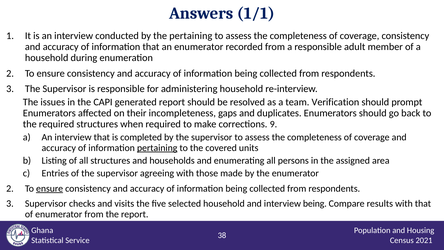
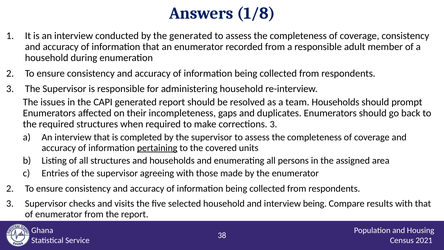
1/1: 1/1 -> 1/8
the pertaining: pertaining -> generated
team Verification: Verification -> Households
corrections 9: 9 -> 3
ensure at (50, 188) underline: present -> none
